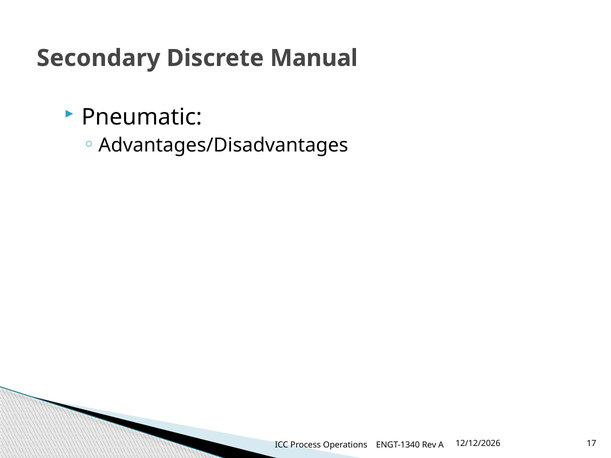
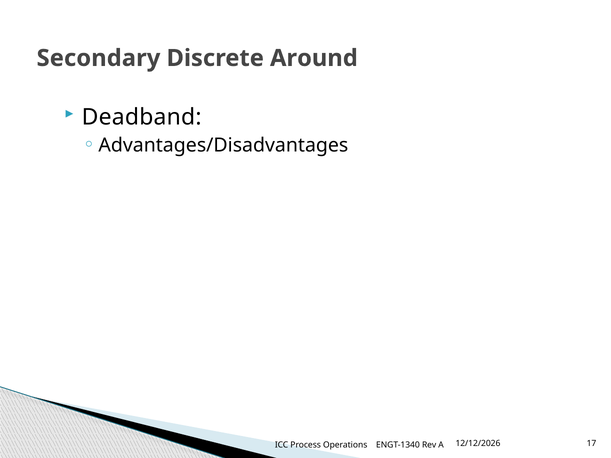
Manual: Manual -> Around
Pneumatic: Pneumatic -> Deadband
